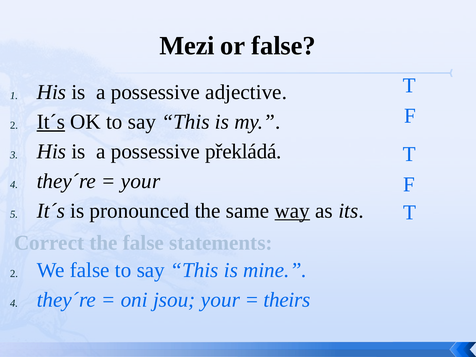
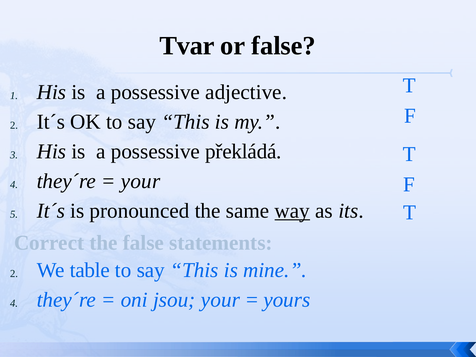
Mezi: Mezi -> Tvar
It´s at (51, 122) underline: present -> none
We false: false -> table
theirs: theirs -> yours
